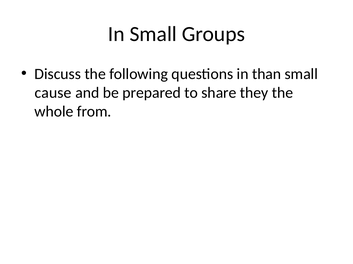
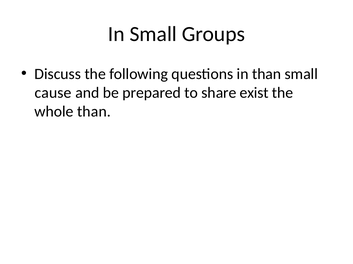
they: they -> exist
whole from: from -> than
